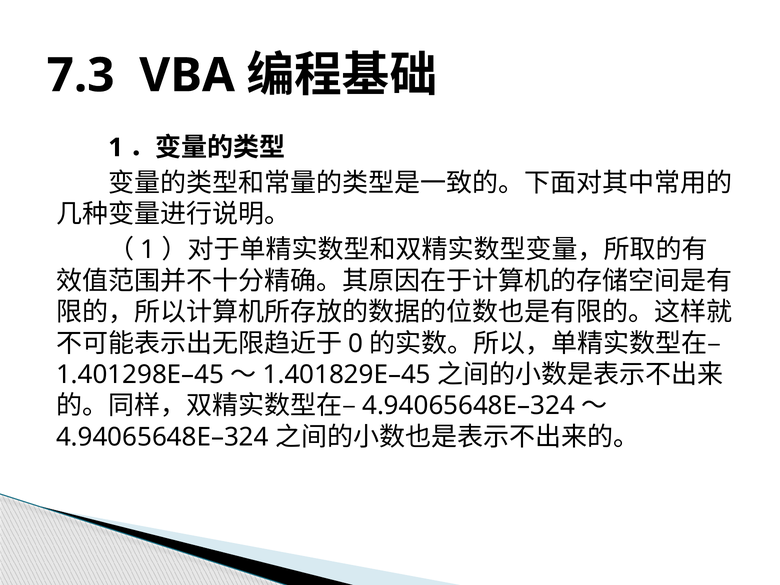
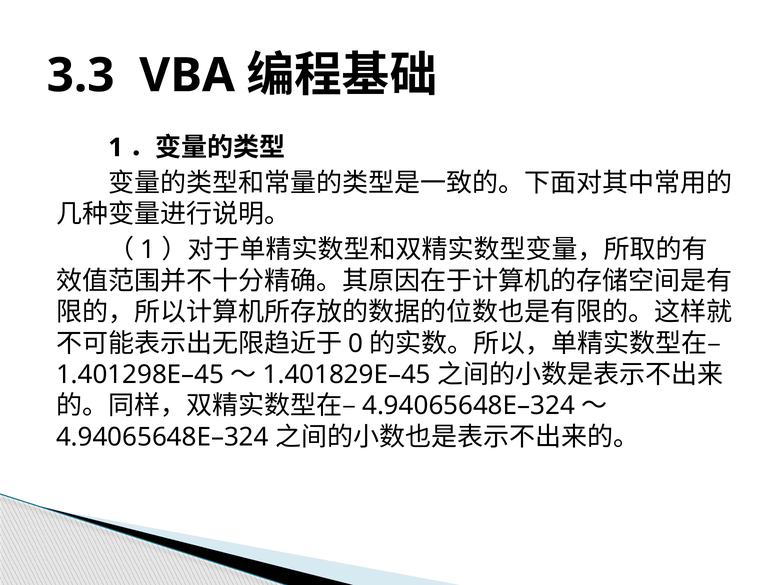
7.3: 7.3 -> 3.3
